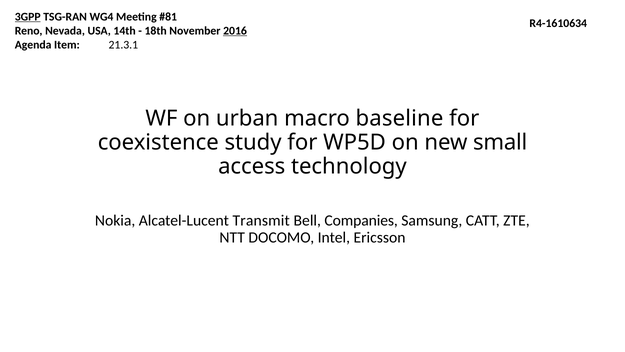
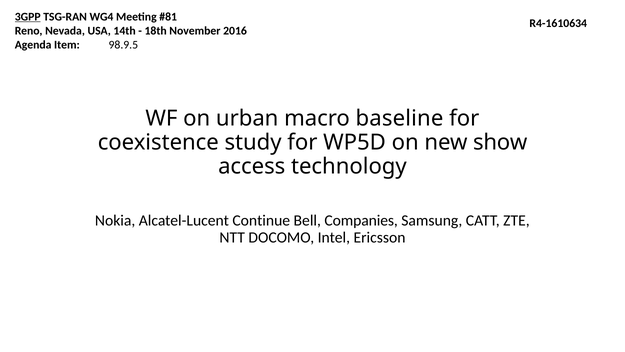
2016 underline: present -> none
21.3.1: 21.3.1 -> 98.9.5
small: small -> show
Transmit: Transmit -> Continue
